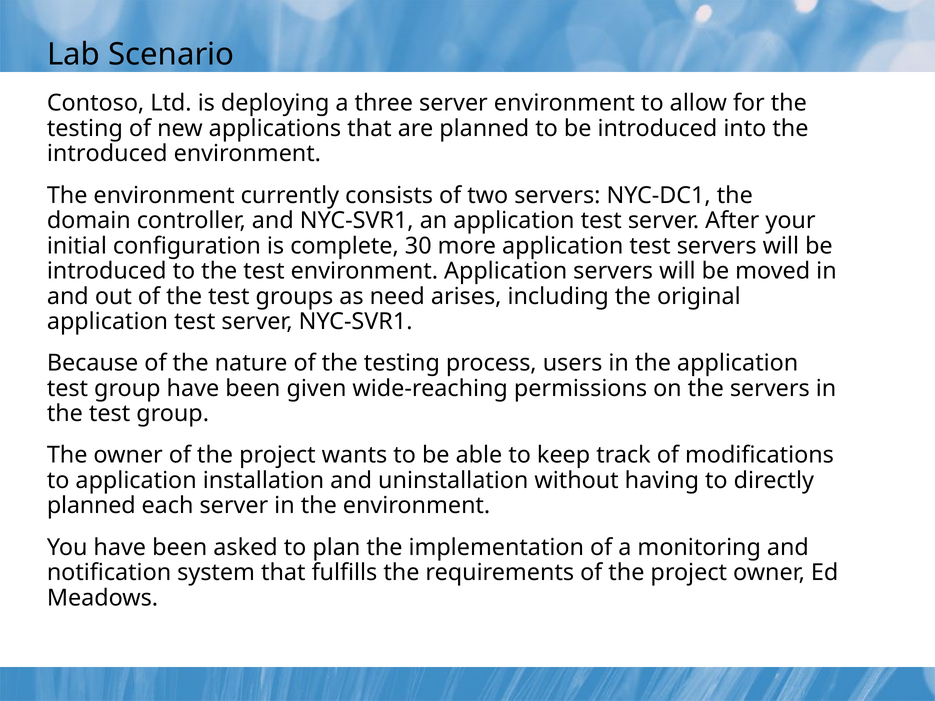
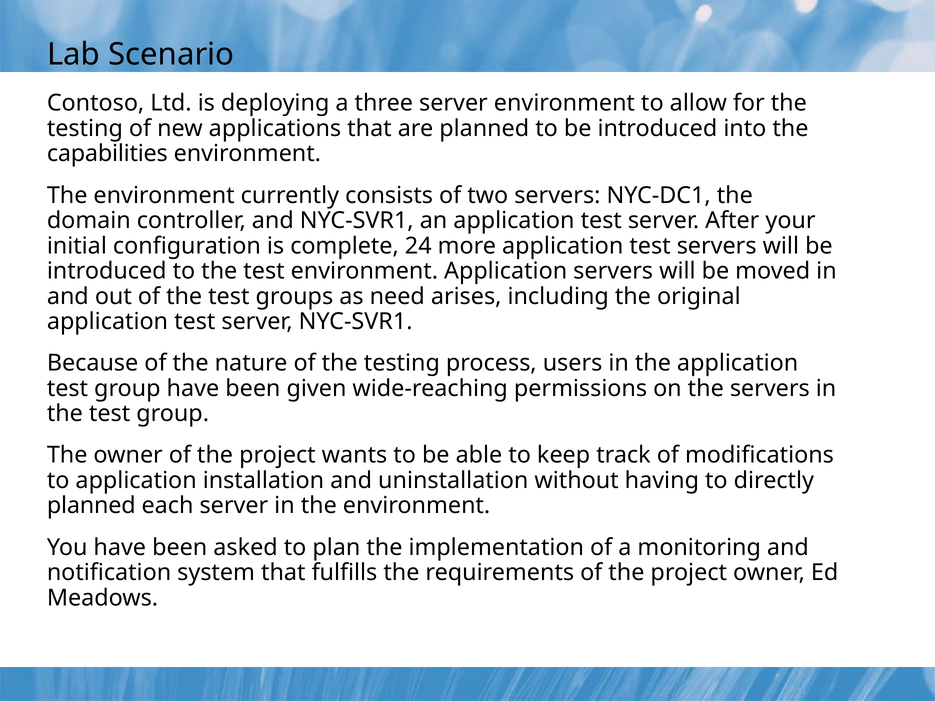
introduced at (107, 154): introduced -> capabilities
30: 30 -> 24
